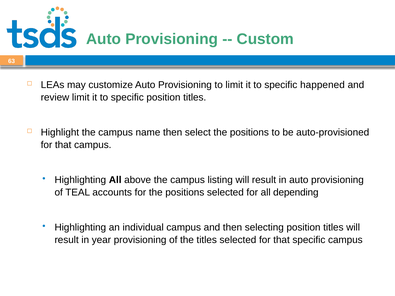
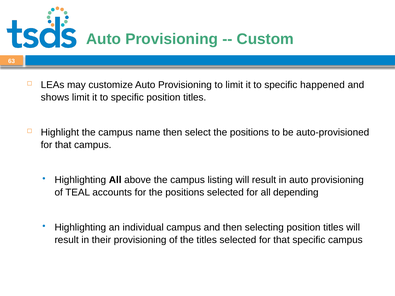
review: review -> shows
year: year -> their
